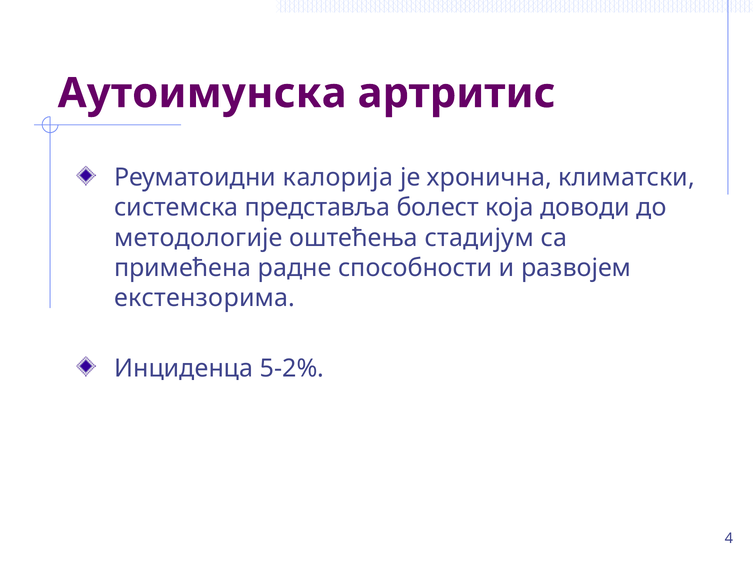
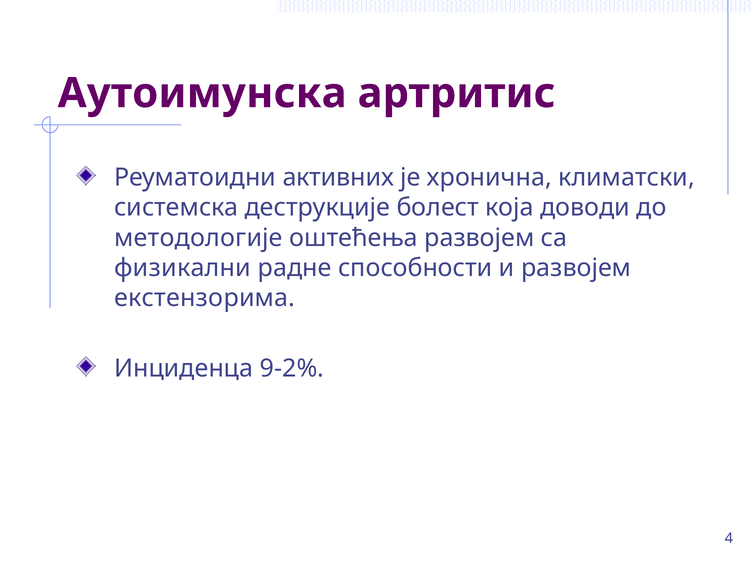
калорија: калорија -> активних
представља: представља -> деструкције
оштећења стадијум: стадијум -> развојем
примећена: примећена -> физикални
5-2%: 5-2% -> 9-2%
